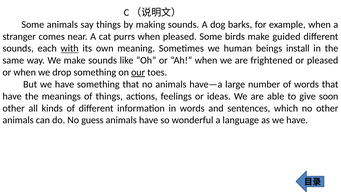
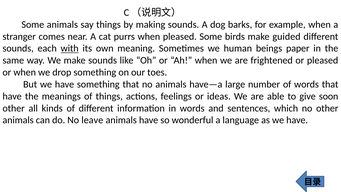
install: install -> paper
our underline: present -> none
guess: guess -> leave
